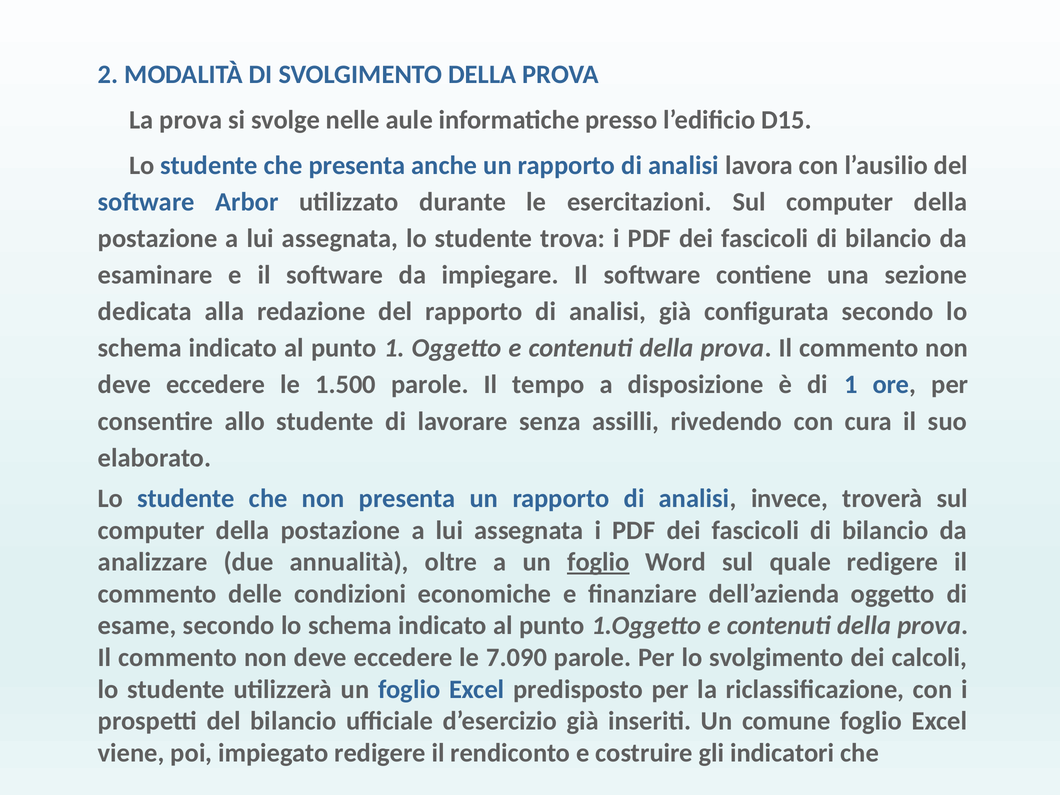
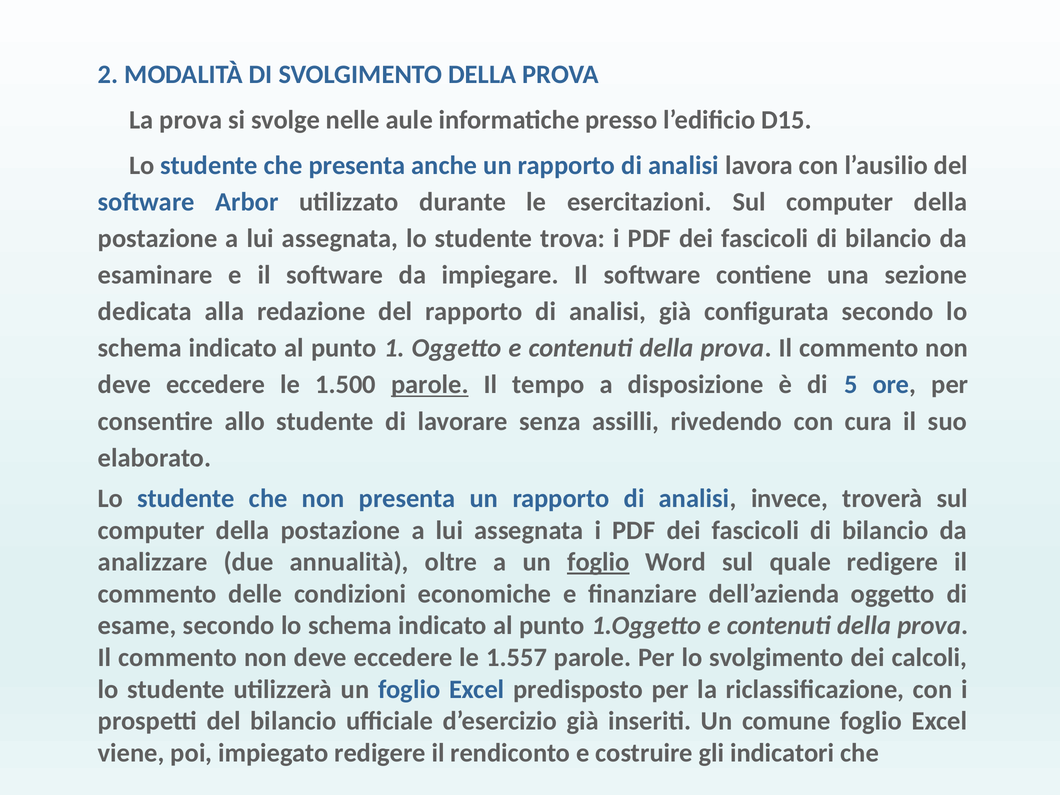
parole at (430, 385) underline: none -> present
di 1: 1 -> 5
7.090: 7.090 -> 1.557
